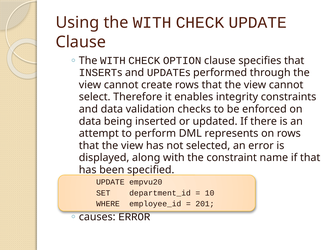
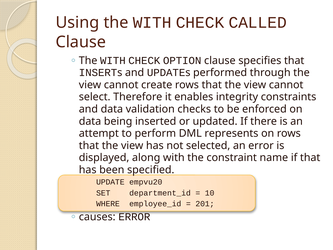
CHECK UPDATE: UPDATE -> CALLED
